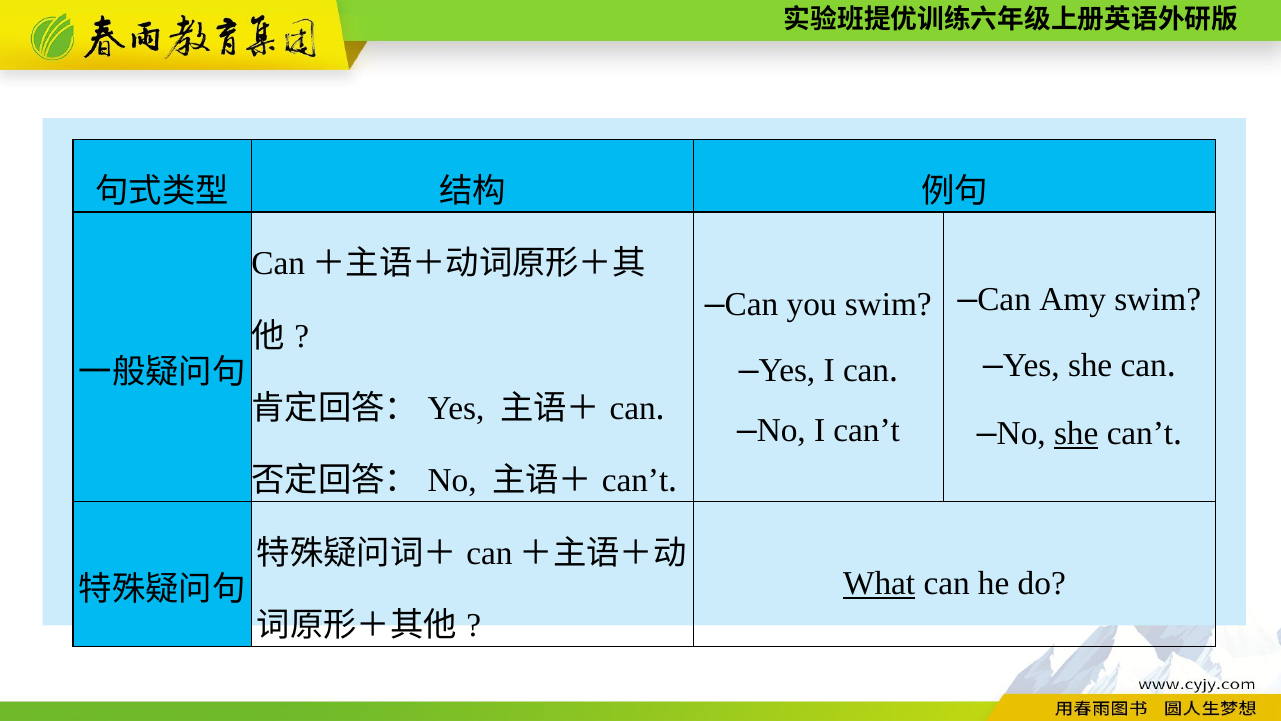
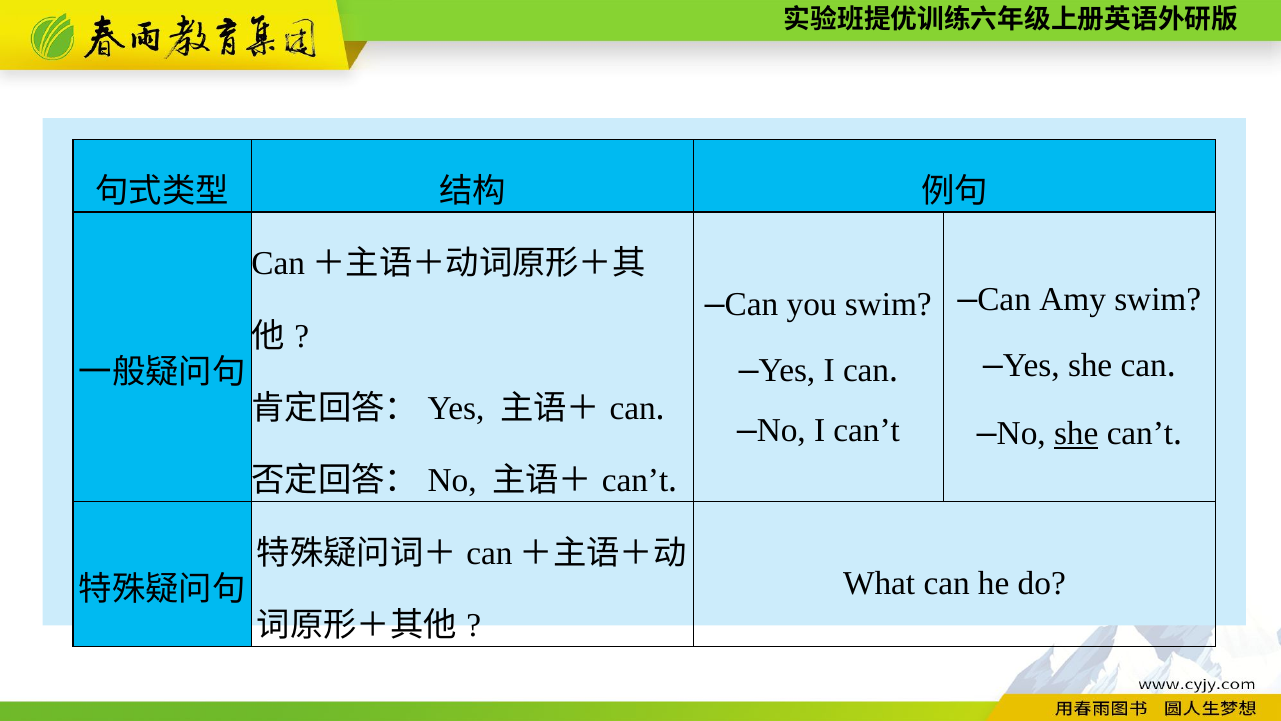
What underline: present -> none
